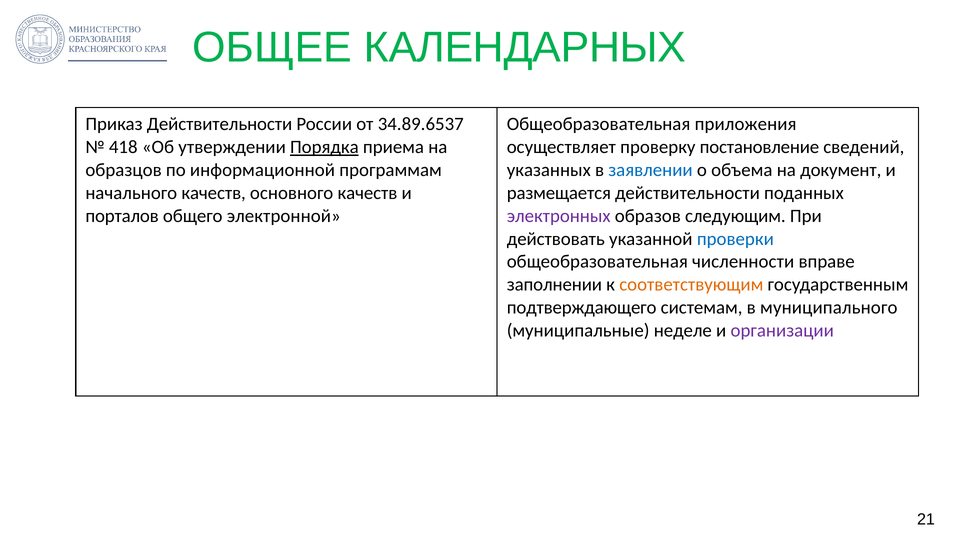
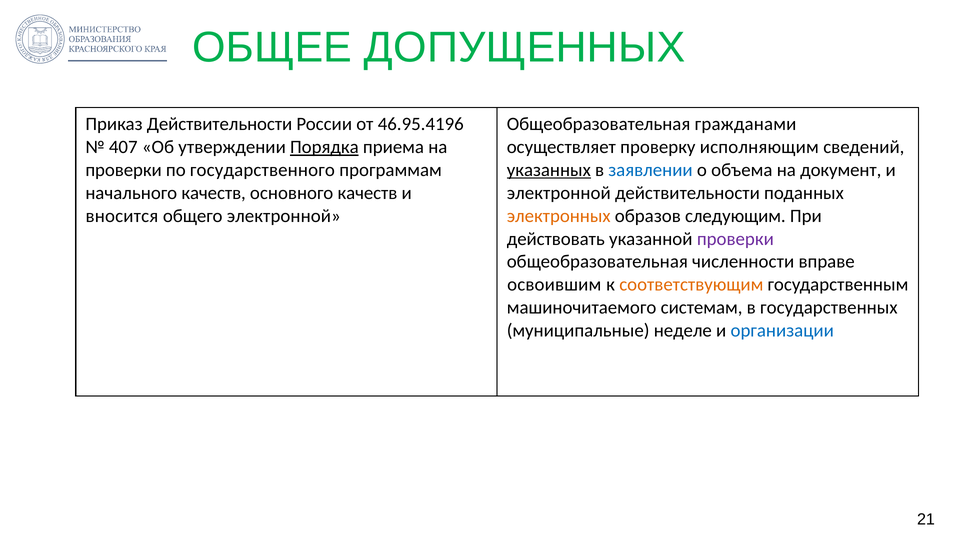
КАЛЕНДАРНЫХ: КАЛЕНДАРНЫХ -> ДОПУЩЕННЫХ
34.89.6537: 34.89.6537 -> 46.95.4196
приложения: приложения -> гражданами
418: 418 -> 407
постановление: постановление -> исполняющим
образцов at (124, 170): образцов -> проверки
информационной: информационной -> государственного
указанных underline: none -> present
размещается at (559, 193): размещается -> электронной
порталов: порталов -> вносится
электронных colour: purple -> orange
проверки at (735, 239) colour: blue -> purple
заполнении: заполнении -> освоившим
подтверждающего: подтверждающего -> машиночитаемого
муниципального: муниципального -> государственных
организации colour: purple -> blue
